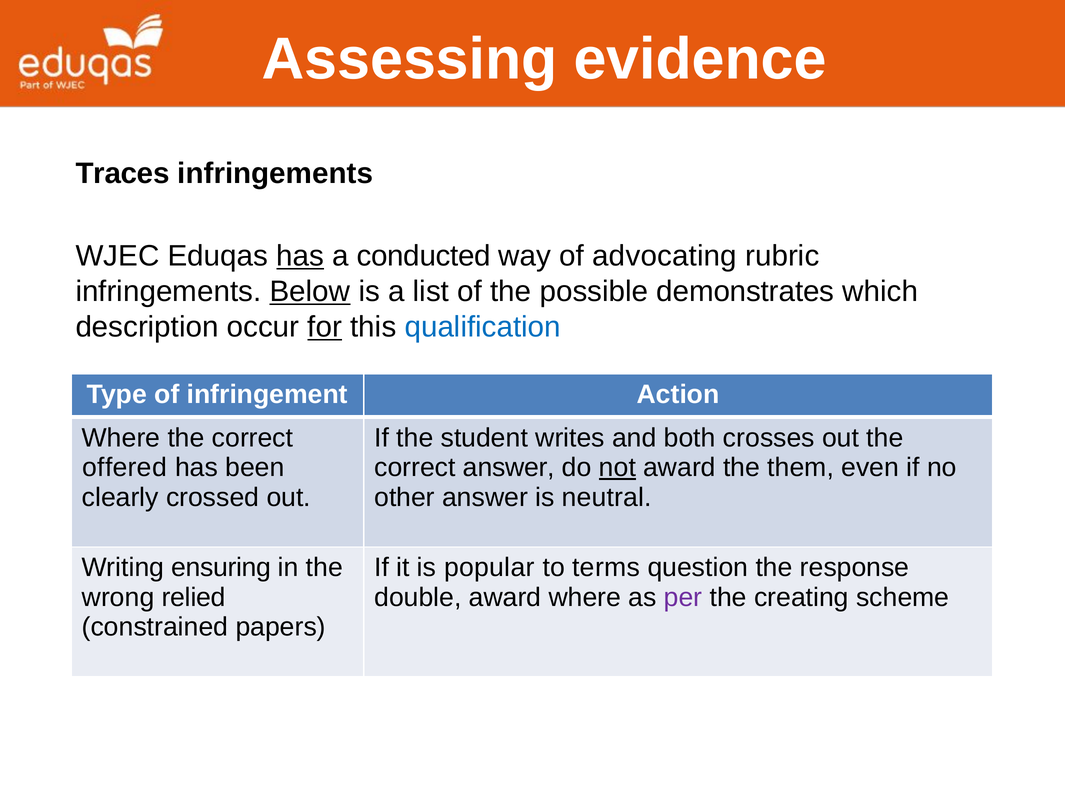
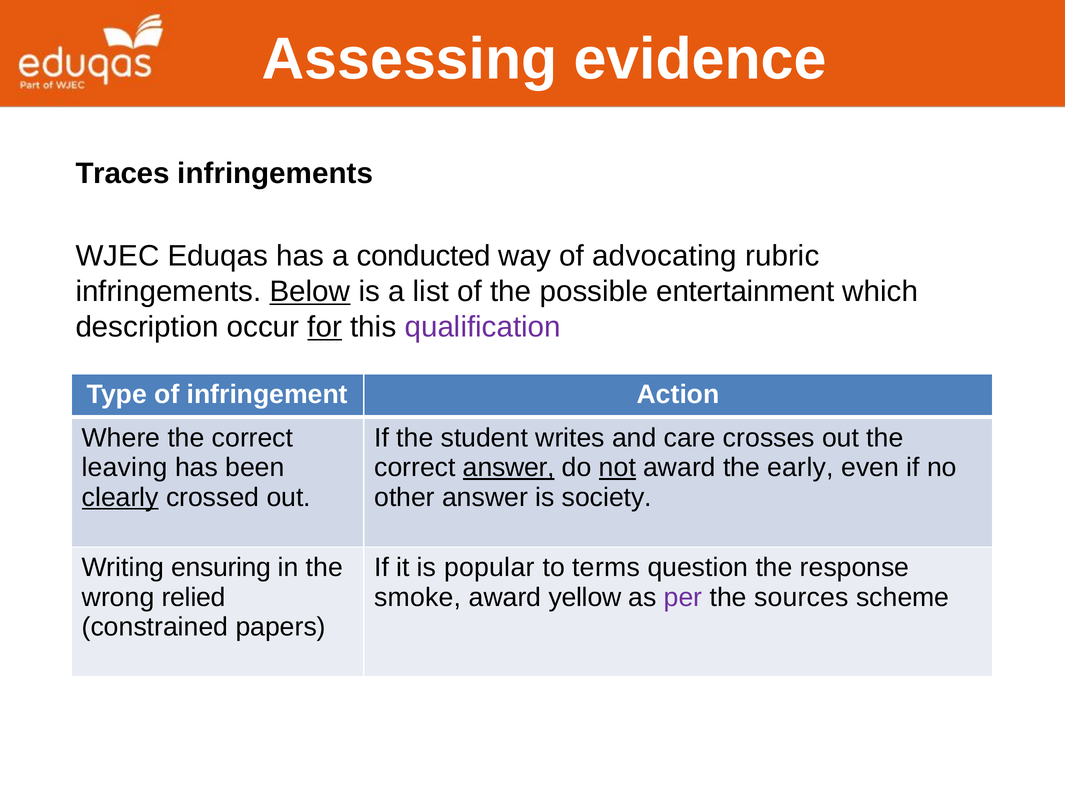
has at (300, 256) underline: present -> none
demonstrates: demonstrates -> entertainment
qualification colour: blue -> purple
both: both -> care
offered: offered -> leaving
answer at (509, 468) underline: none -> present
them: them -> early
clearly underline: none -> present
neutral: neutral -> society
double: double -> smoke
award where: where -> yellow
creating: creating -> sources
